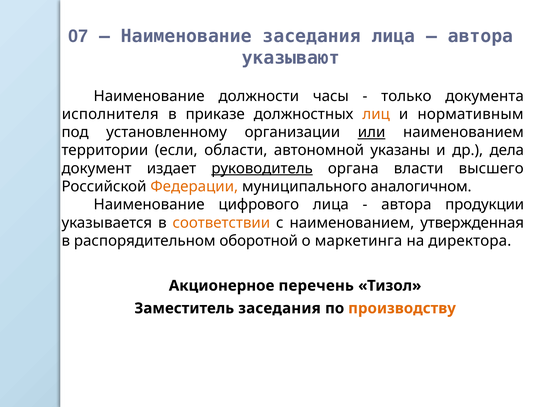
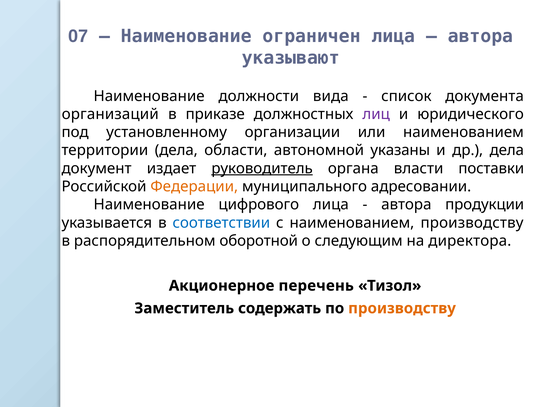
Наименование заседания: заседания -> ограничен
часы: часы -> вида
только: только -> список
исполнителя: исполнителя -> организаций
лиц colour: orange -> purple
нормативным: нормативным -> юридического
или underline: present -> none
территории если: если -> дела
высшего: высшего -> поставки
аналогичном: аналогичном -> адресовании
соответствии colour: orange -> blue
наименованием утвержденная: утвержденная -> производству
маркетинга: маркетинга -> следующим
Заместитель заседания: заседания -> содержать
